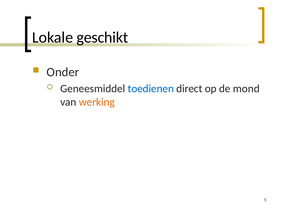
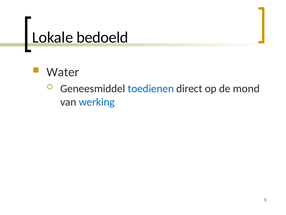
geschikt: geschikt -> bedoeld
Onder: Onder -> Water
werking colour: orange -> blue
